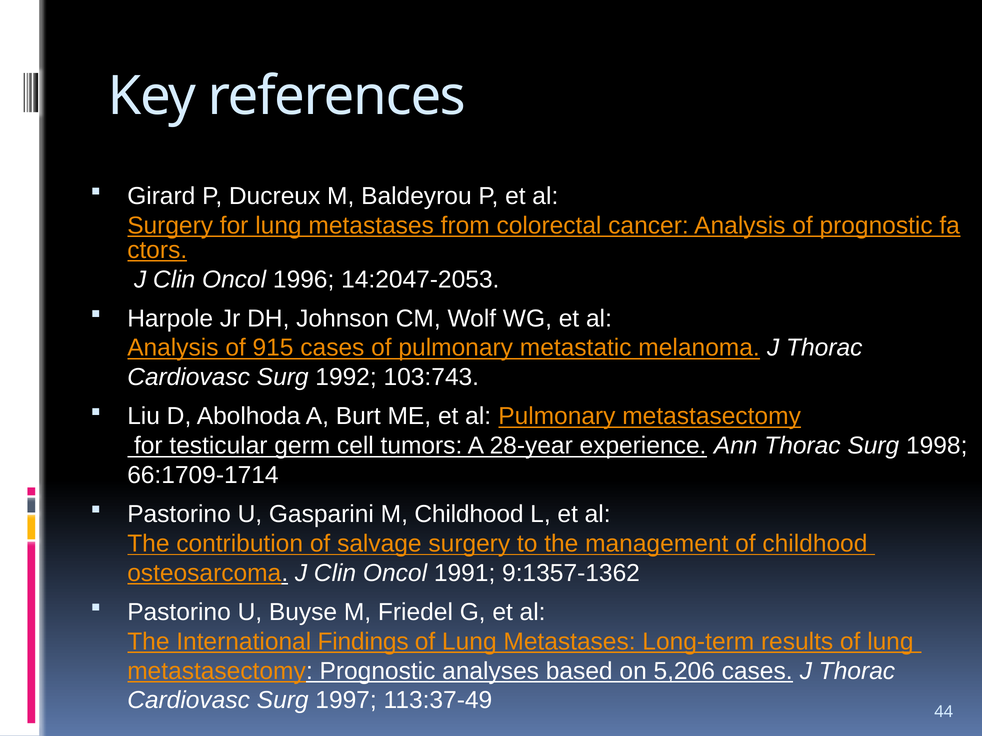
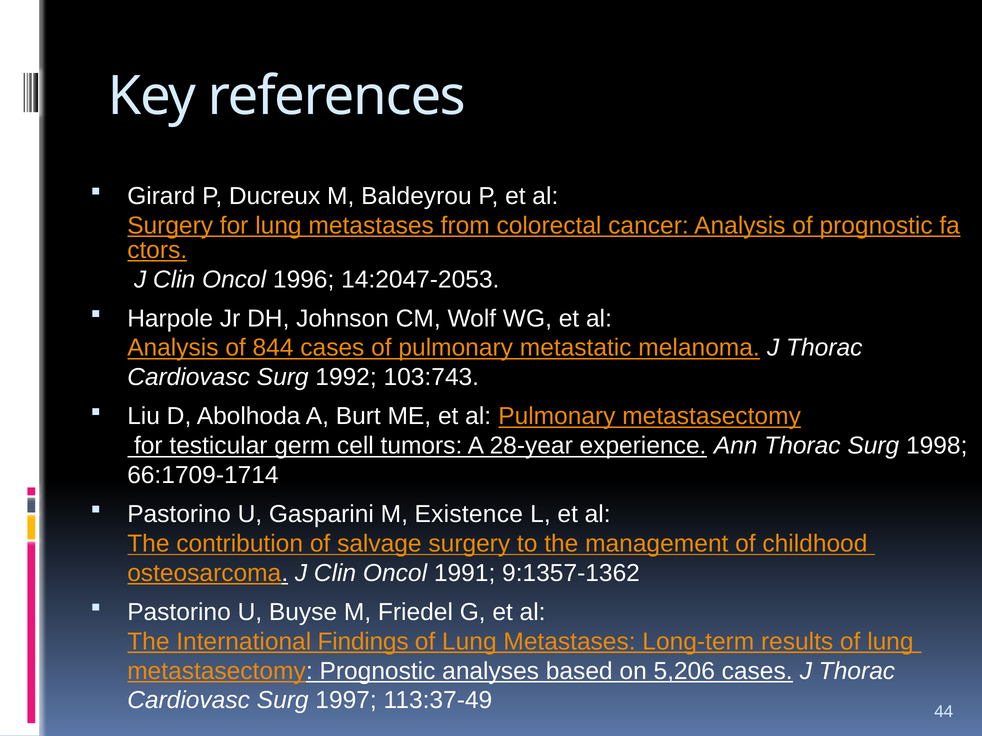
915: 915 -> 844
M Childhood: Childhood -> Existence
